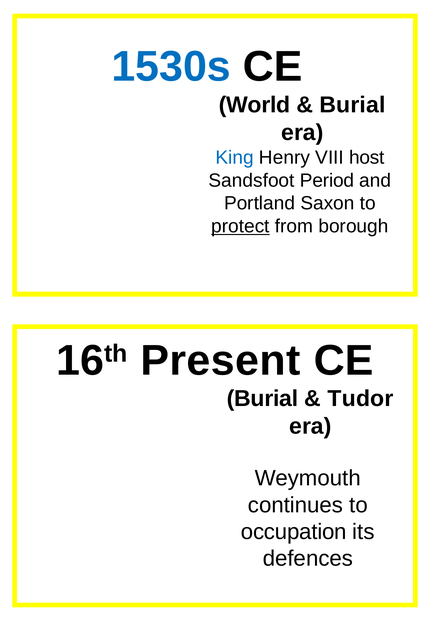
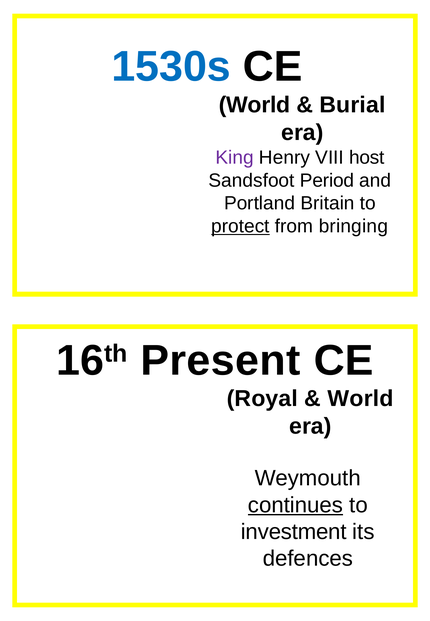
King colour: blue -> purple
Saxon: Saxon -> Britain
borough: borough -> bringing
Burial at (263, 399): Burial -> Royal
Tudor at (360, 399): Tudor -> World
continues underline: none -> present
occupation: occupation -> investment
